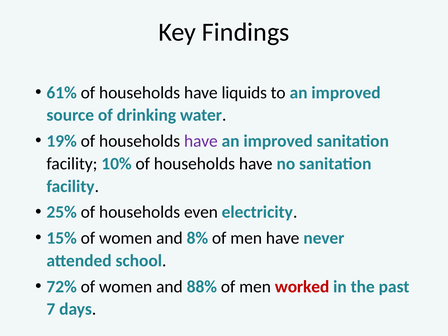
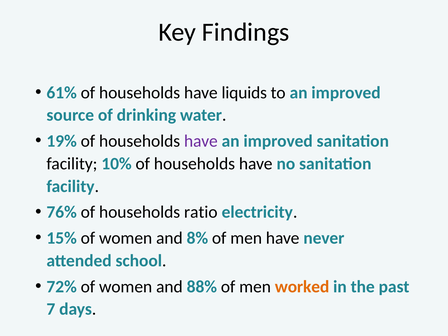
25%: 25% -> 76%
even: even -> ratio
worked colour: red -> orange
